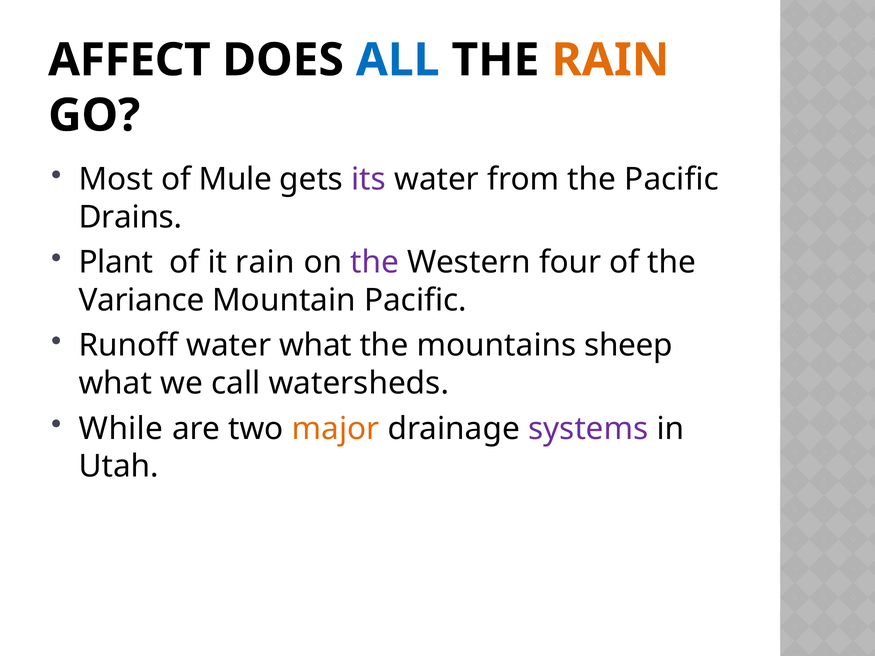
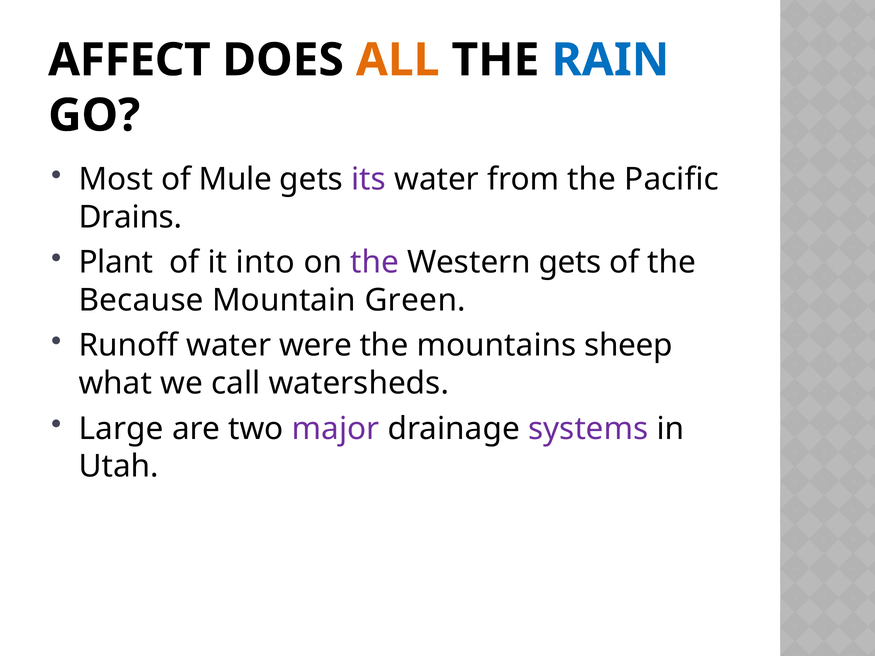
ALL colour: blue -> orange
RAIN at (610, 60) colour: orange -> blue
it rain: rain -> into
Western four: four -> gets
Variance: Variance -> Because
Mountain Pacific: Pacific -> Green
water what: what -> were
While: While -> Large
major colour: orange -> purple
